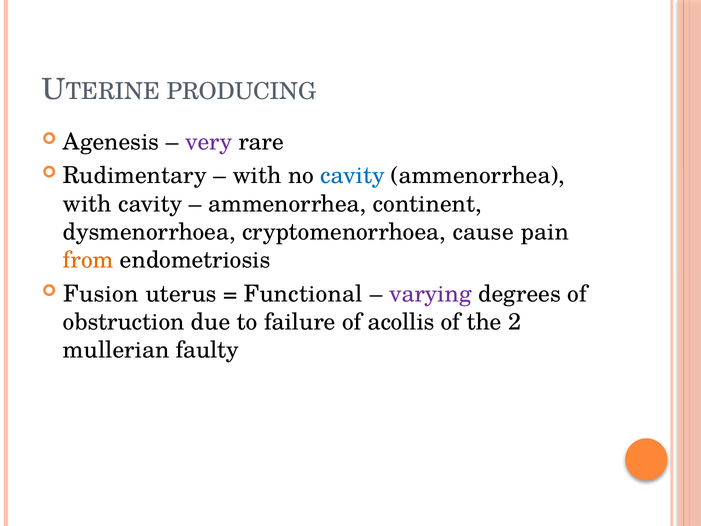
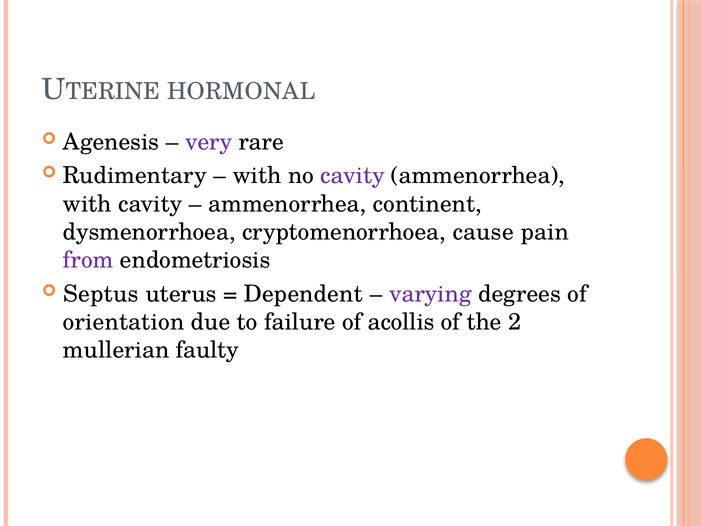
PRODUCING: PRODUCING -> HORMONAL
cavity at (353, 176) colour: blue -> purple
from colour: orange -> purple
Fusion: Fusion -> Septus
Functional: Functional -> Dependent
obstruction: obstruction -> orientation
